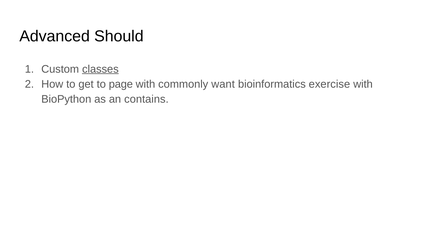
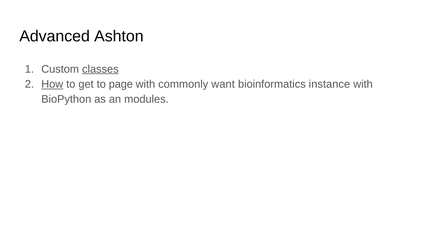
Should: Should -> Ashton
How underline: none -> present
exercise: exercise -> instance
contains: contains -> modules
